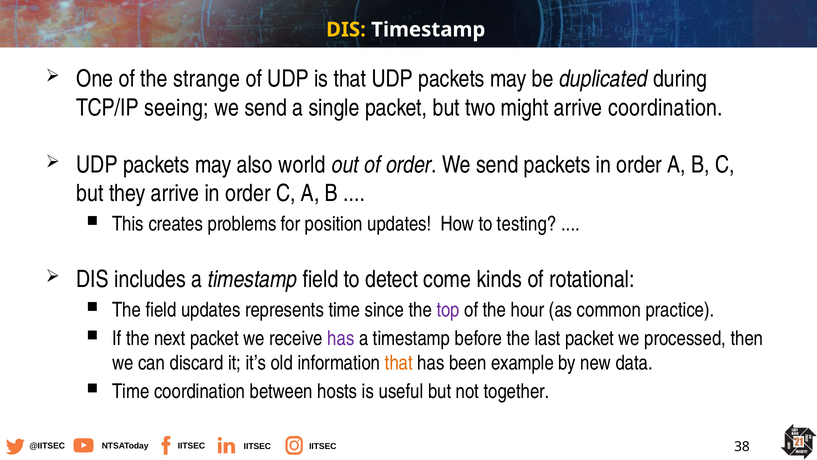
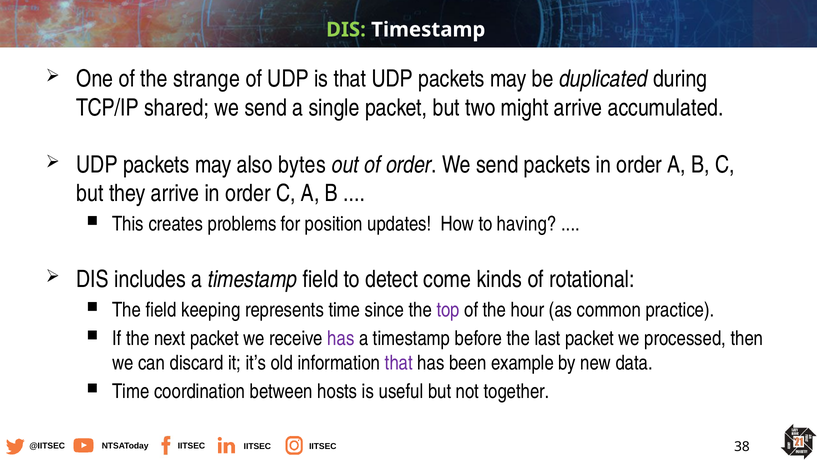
DIS at (346, 30) colour: yellow -> light green
seeing: seeing -> shared
arrive coordination: coordination -> accumulated
world: world -> bytes
testing: testing -> having
field updates: updates -> keeping
that at (399, 363) colour: orange -> purple
